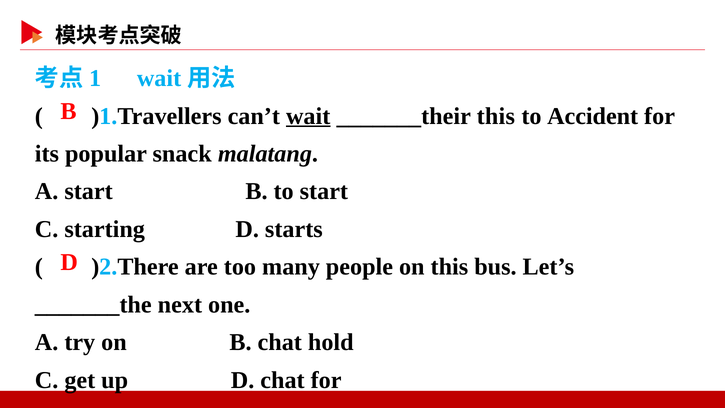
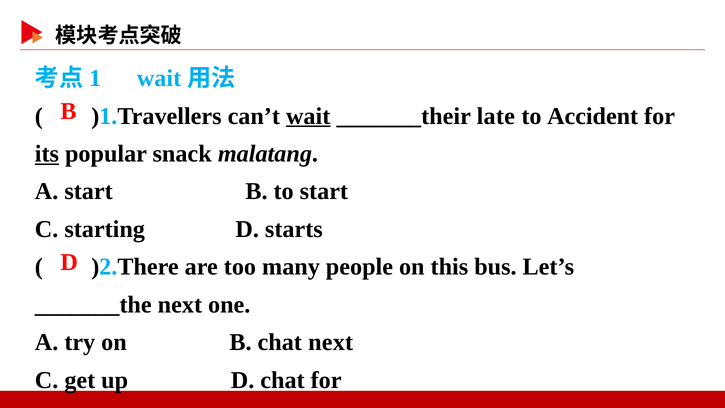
_______their this: this -> late
its underline: none -> present
chat hold: hold -> next
